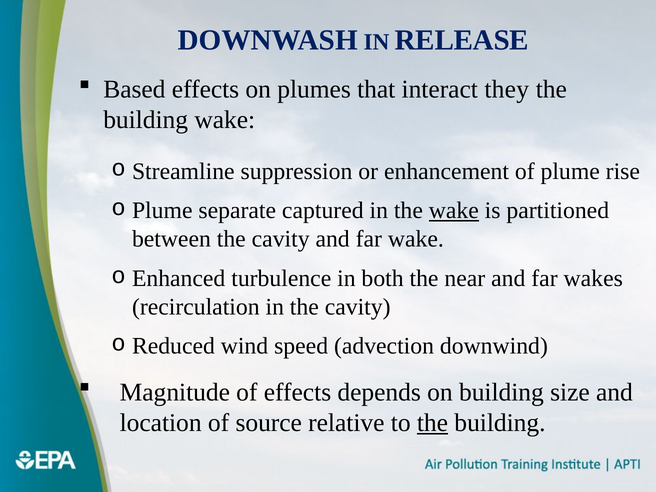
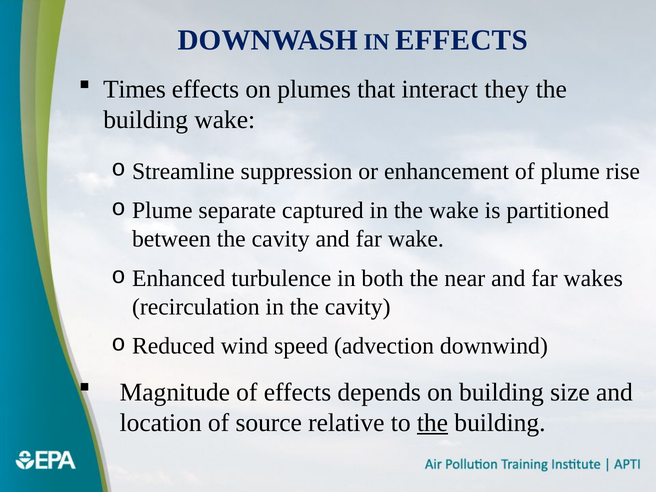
IN RELEASE: RELEASE -> EFFECTS
Based: Based -> Times
wake at (454, 211) underline: present -> none
